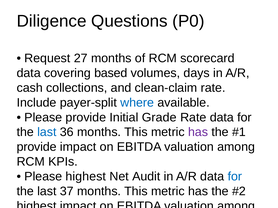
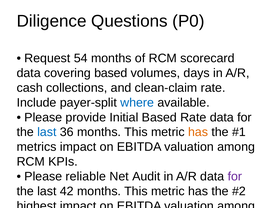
27: 27 -> 54
Initial Grade: Grade -> Based
has at (198, 132) colour: purple -> orange
provide at (37, 147): provide -> metrics
Please highest: highest -> reliable
for at (235, 177) colour: blue -> purple
37: 37 -> 42
